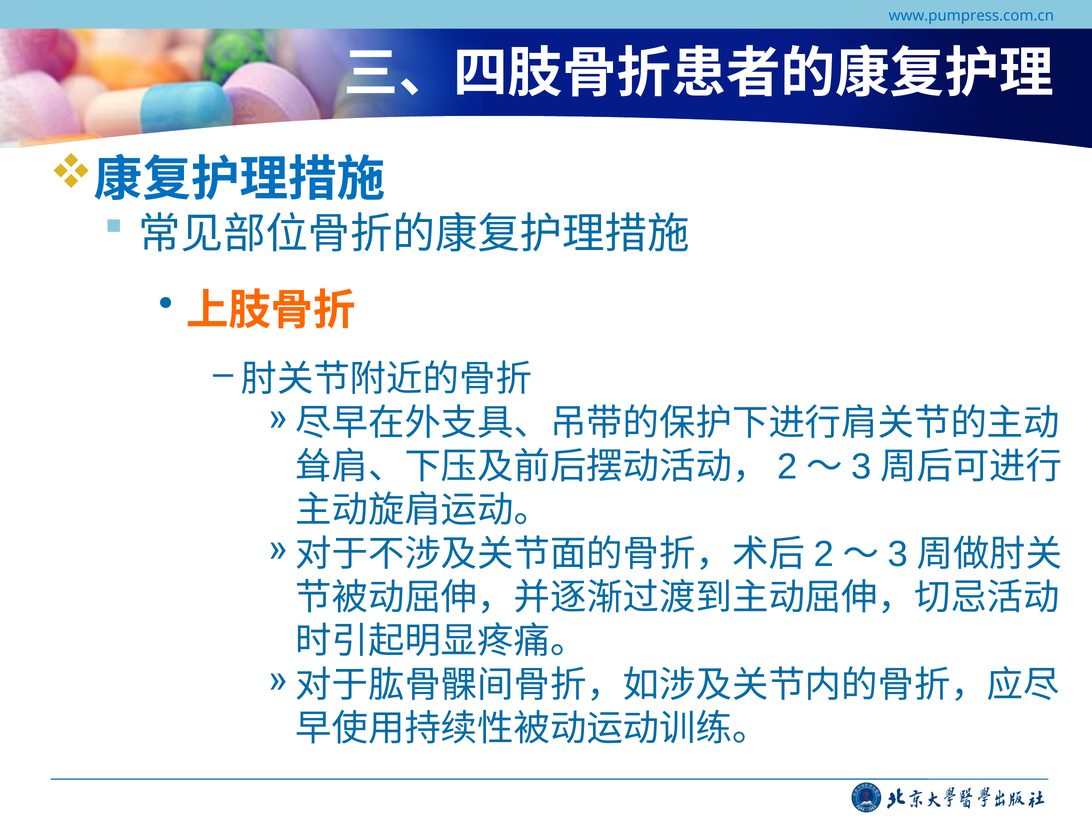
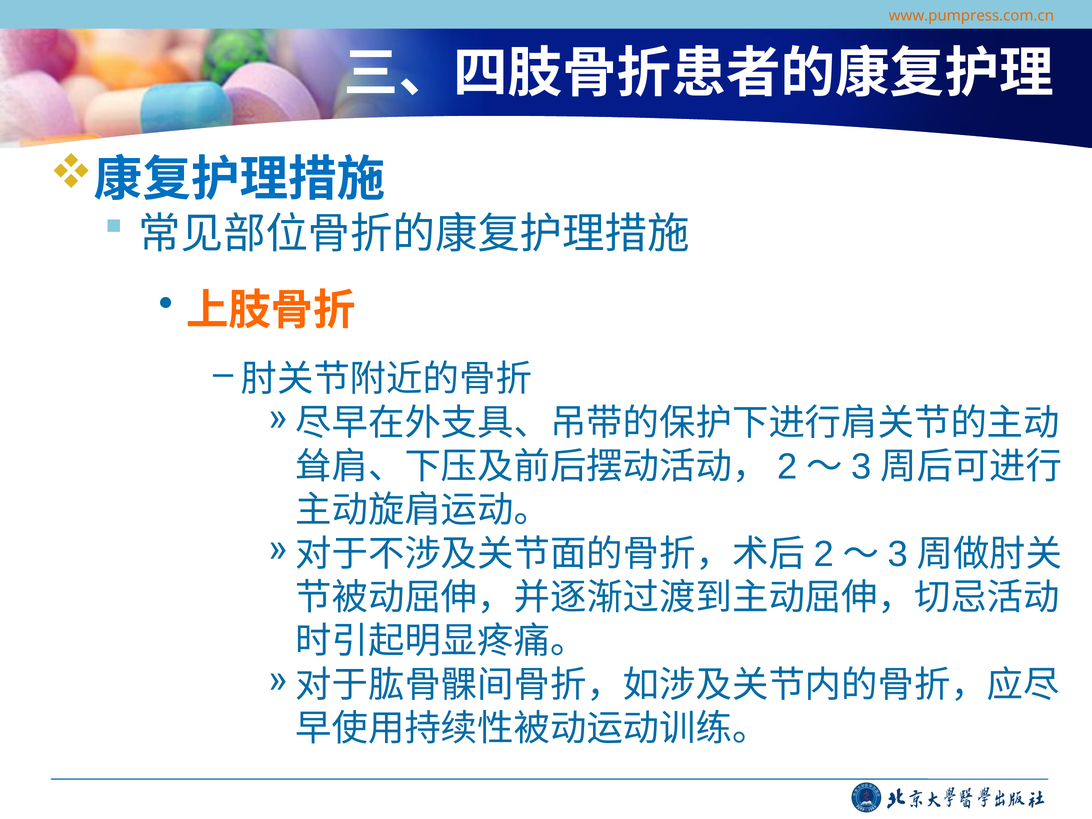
www.pumpress.com.cn colour: blue -> orange
